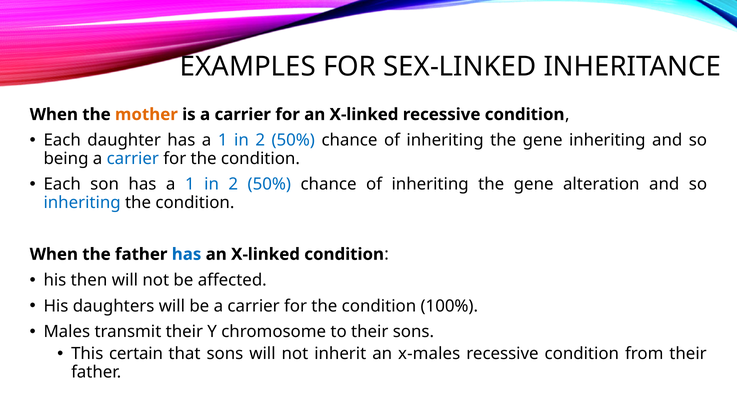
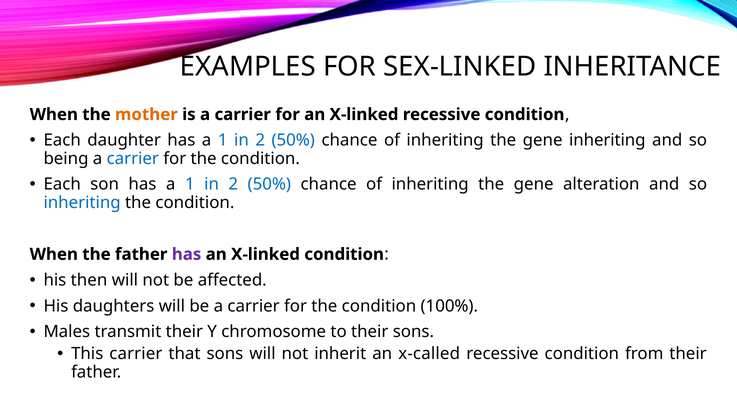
has at (187, 255) colour: blue -> purple
This certain: certain -> carrier
x-males: x-males -> x-called
